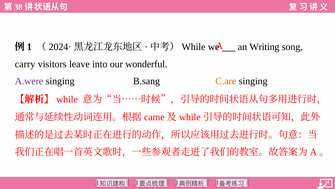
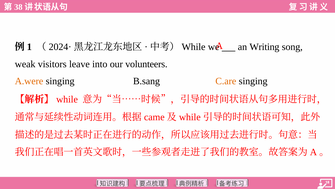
carry: carry -> weak
wonderful: wonderful -> volunteers
A.were colour: purple -> orange
